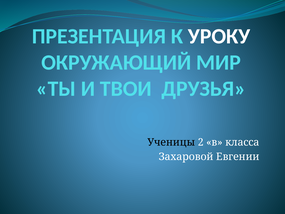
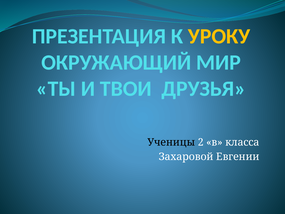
УРОКУ colour: white -> yellow
